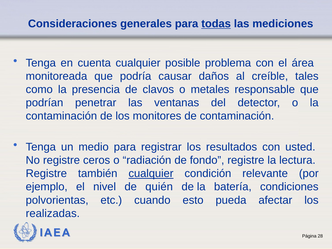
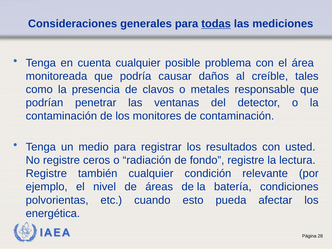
cualquier at (151, 174) underline: present -> none
quién: quién -> áreas
realizadas: realizadas -> energética
